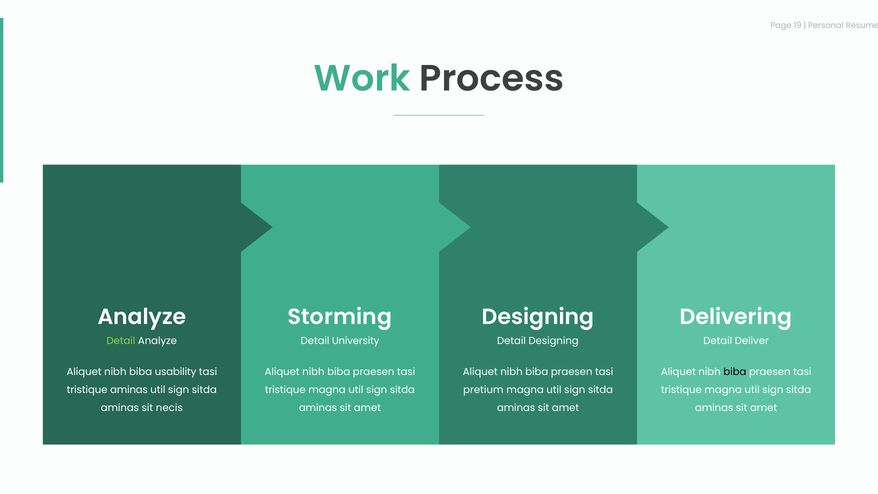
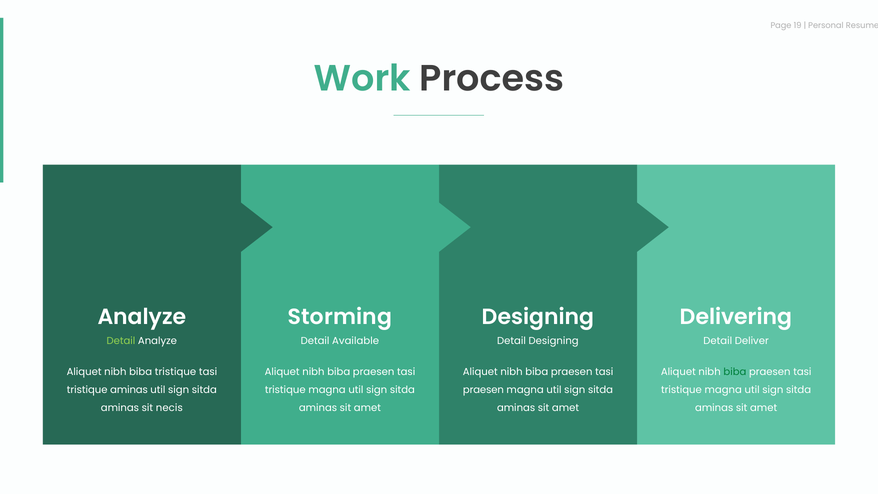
University: University -> Available
biba usability: usability -> tristique
biba at (735, 372) colour: black -> green
pretium at (483, 390): pretium -> praesen
